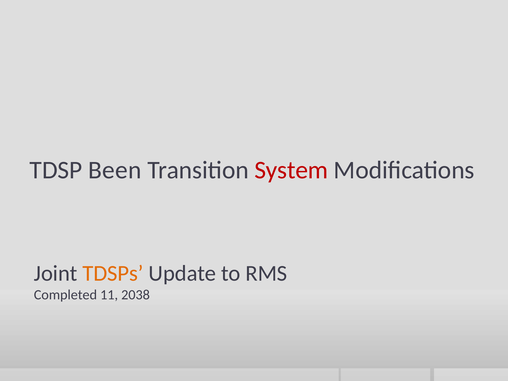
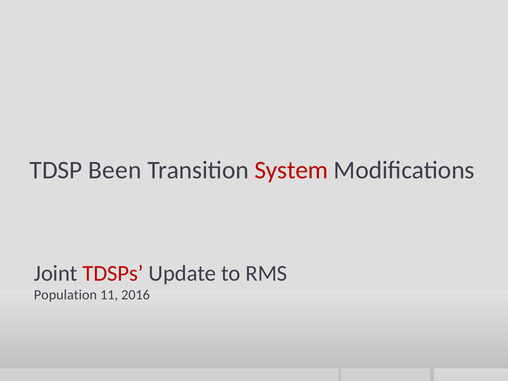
TDSPs colour: orange -> red
Completed: Completed -> Population
2038: 2038 -> 2016
